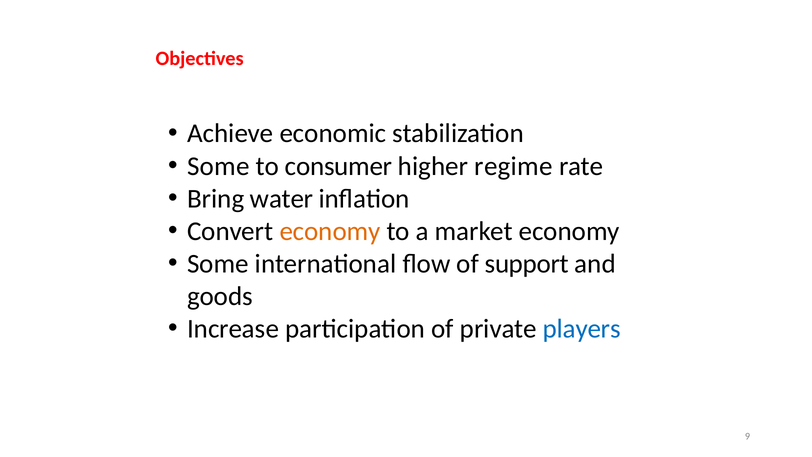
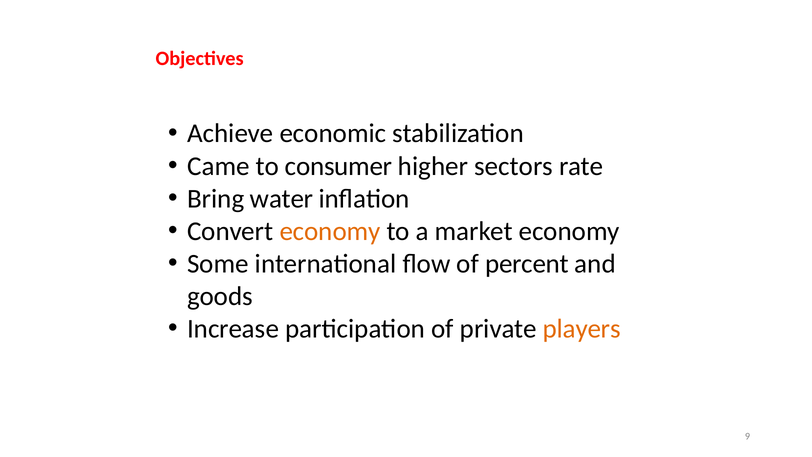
Some at (218, 166): Some -> Came
regime: regime -> sectors
support: support -> percent
players colour: blue -> orange
